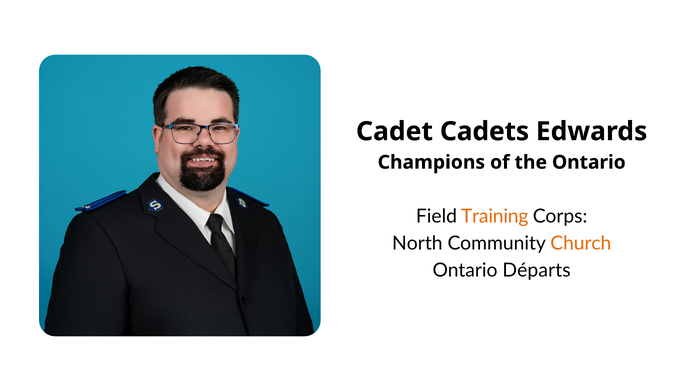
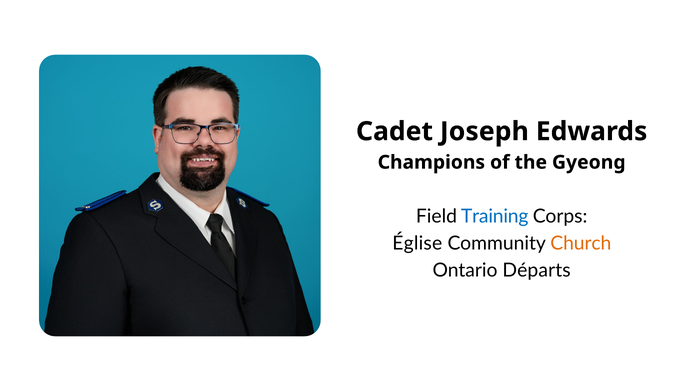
Cadets: Cadets -> Joseph
the Ontario: Ontario -> Gyeong
Training colour: orange -> blue
North: North -> Église
